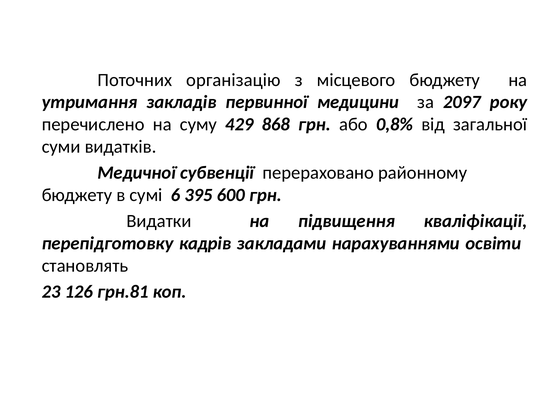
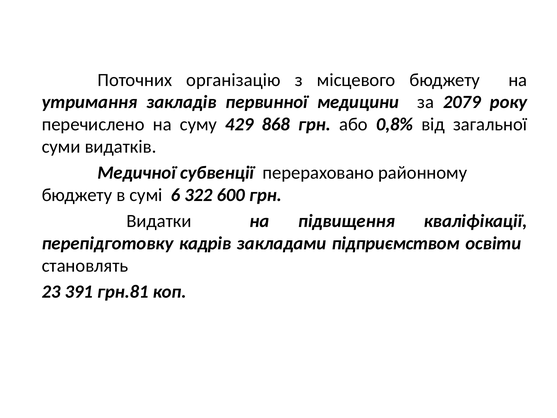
2097: 2097 -> 2079
395: 395 -> 322
нарахуваннями: нарахуваннями -> підприємством
126: 126 -> 391
